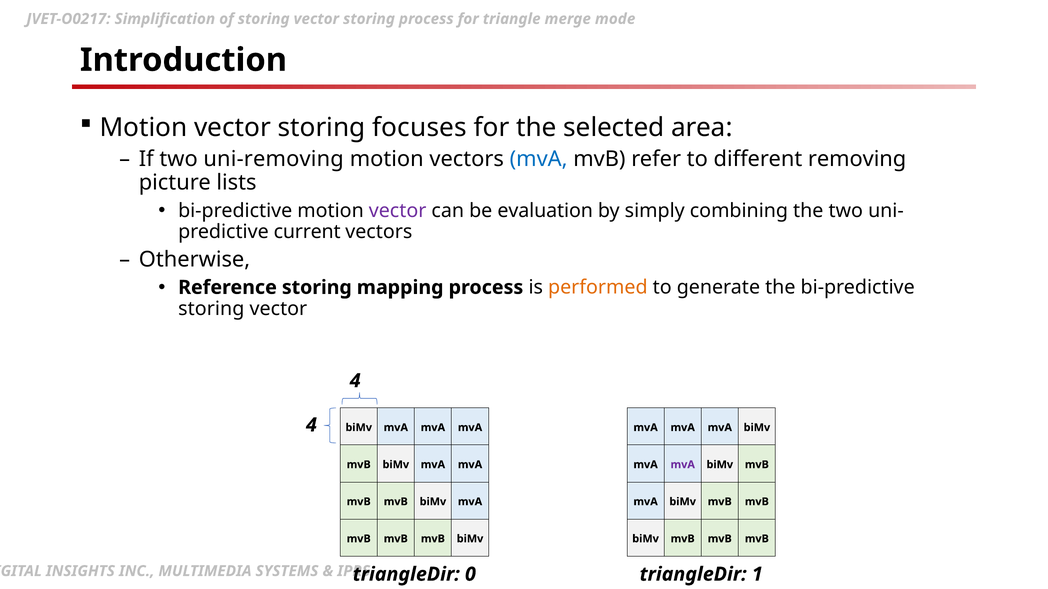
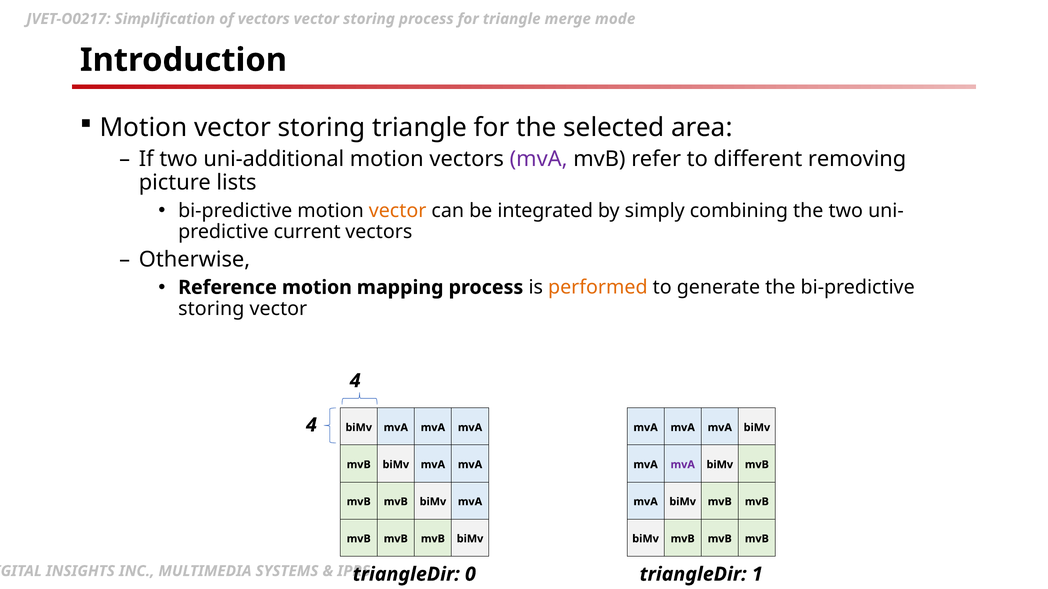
storing at (264, 19): storing -> vectors
storing focuses: focuses -> triangle
uni-removing: uni-removing -> uni-additional
mvA at (539, 159) colour: blue -> purple
vector at (398, 211) colour: purple -> orange
evaluation: evaluation -> integrated
Reference storing: storing -> motion
